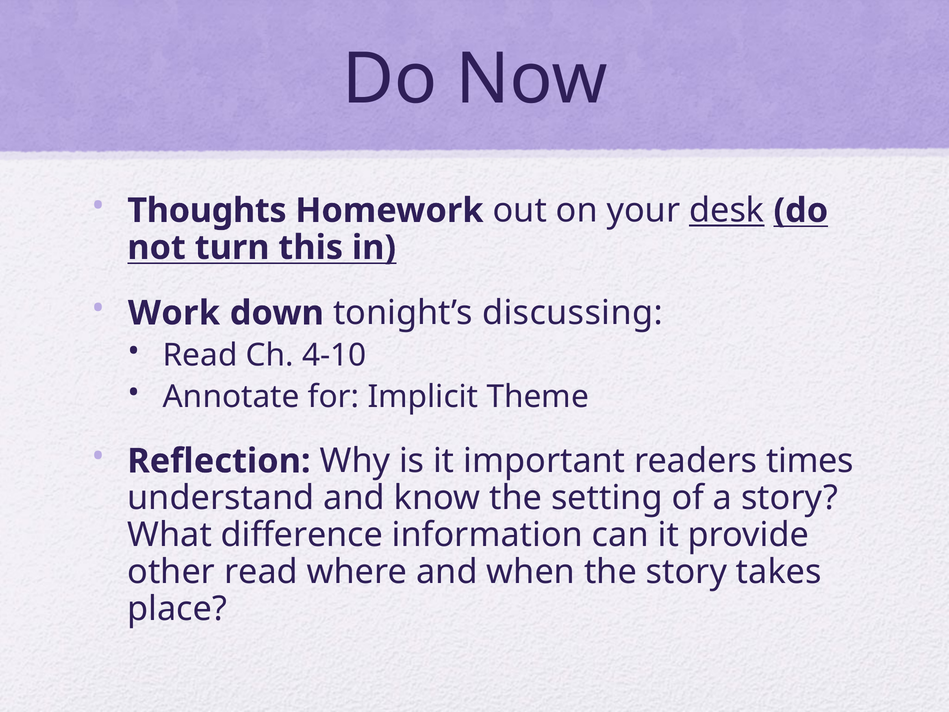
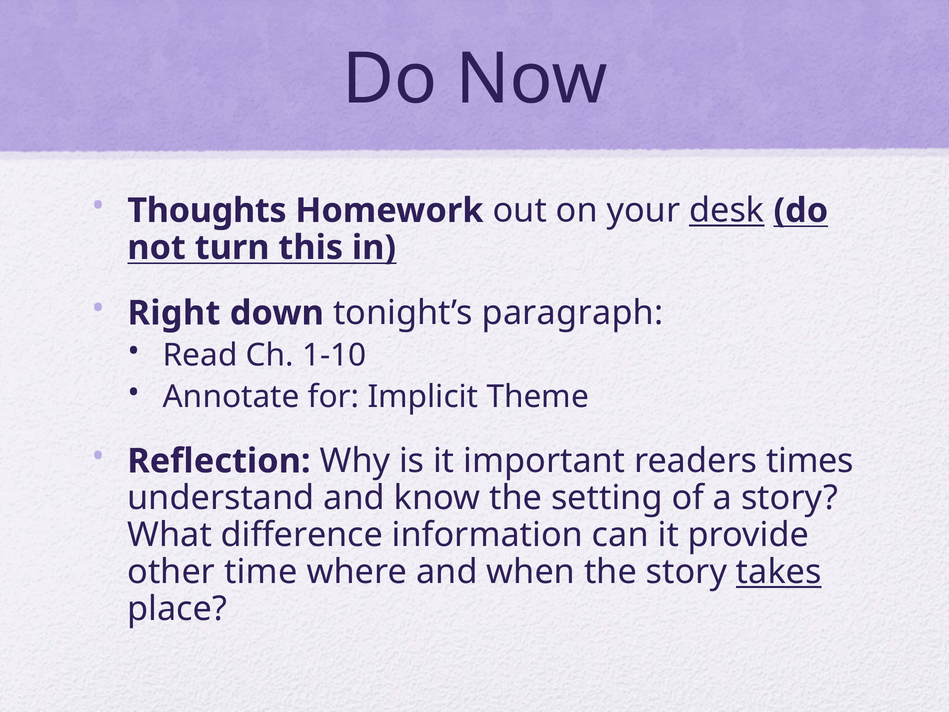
Work: Work -> Right
discussing: discussing -> paragraph
4-10: 4-10 -> 1-10
other read: read -> time
takes underline: none -> present
